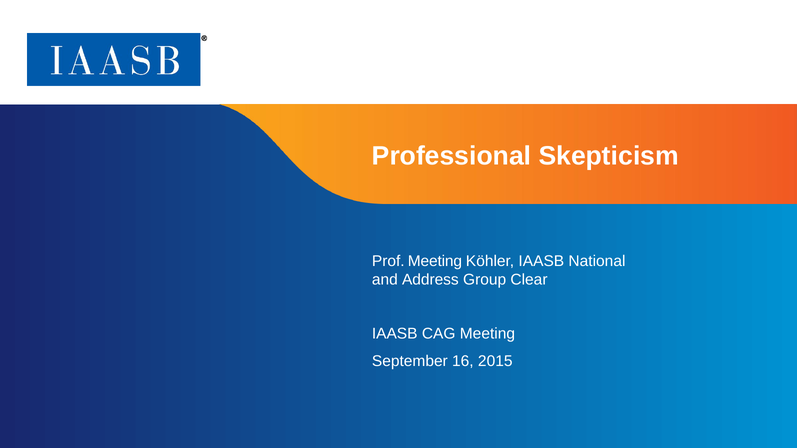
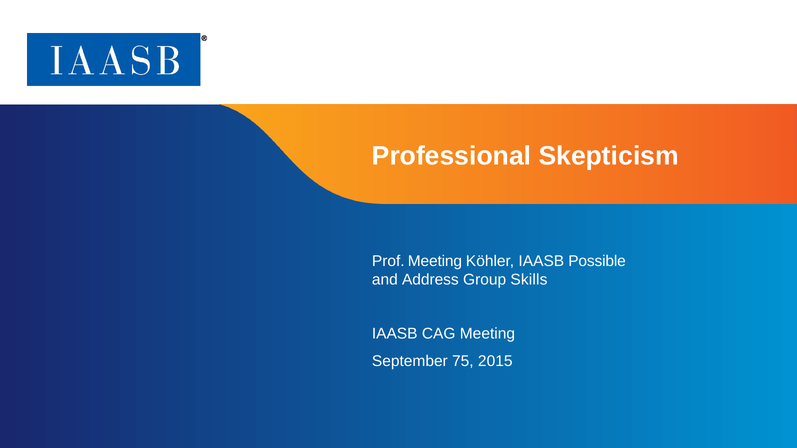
National: National -> Possible
Clear: Clear -> Skills
16: 16 -> 75
